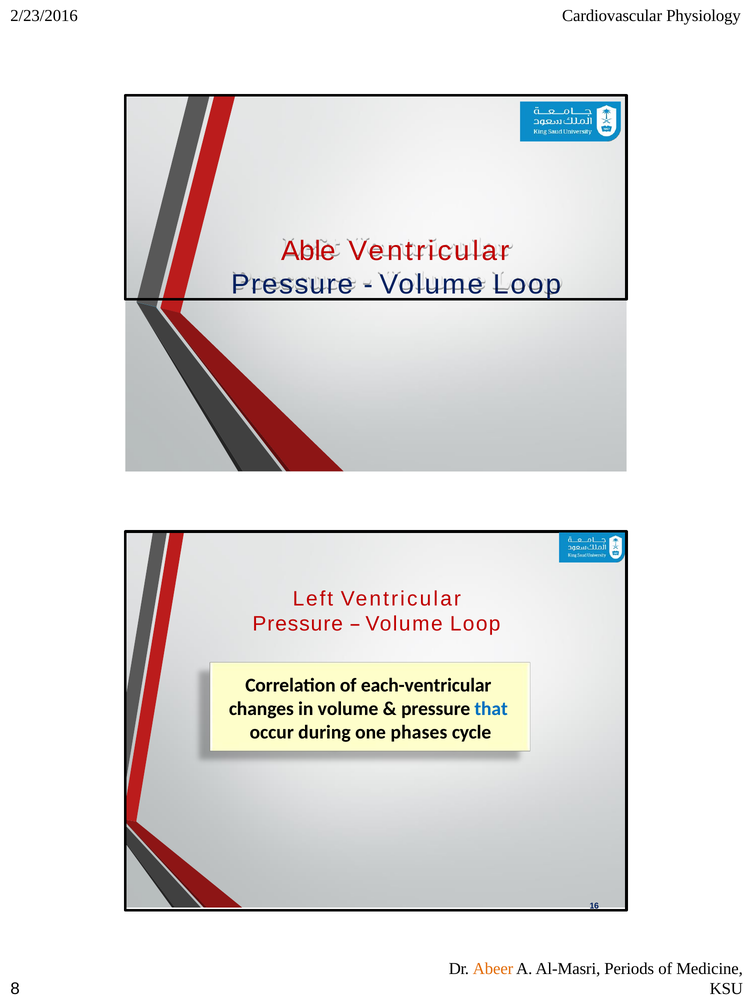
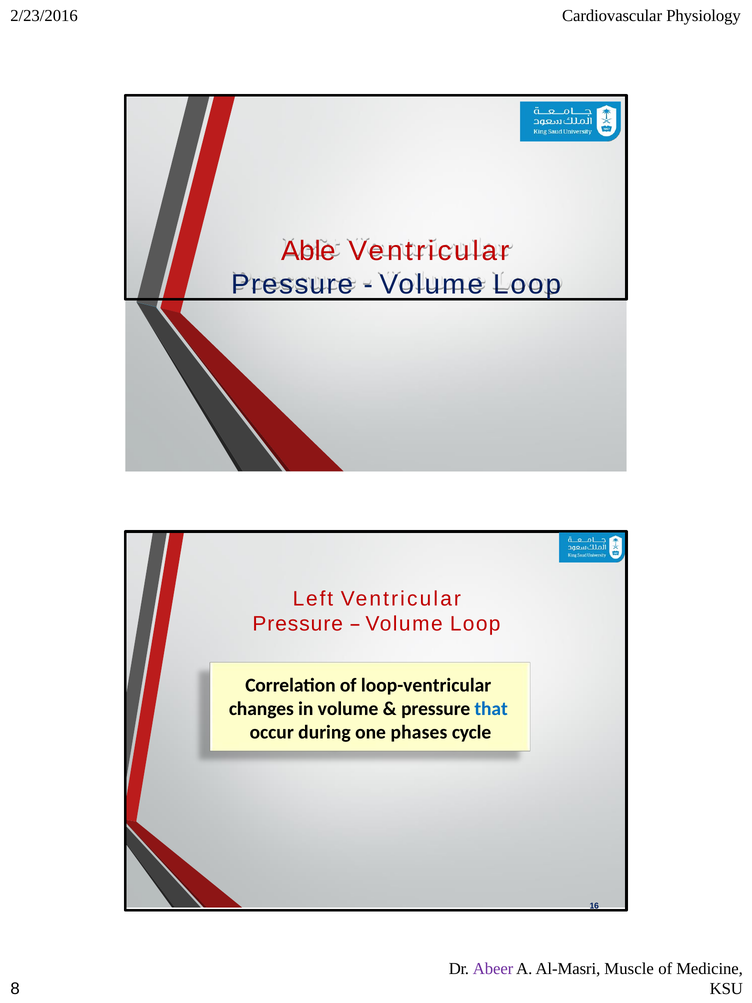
each-ventricular: each-ventricular -> loop-ventricular
Abeer colour: orange -> purple
Periods: Periods -> Muscle
